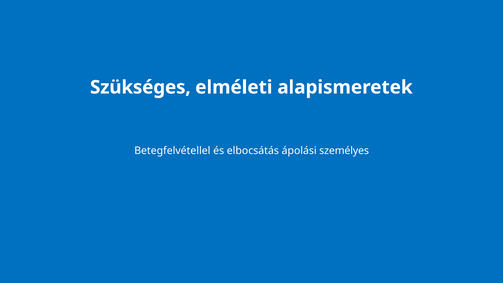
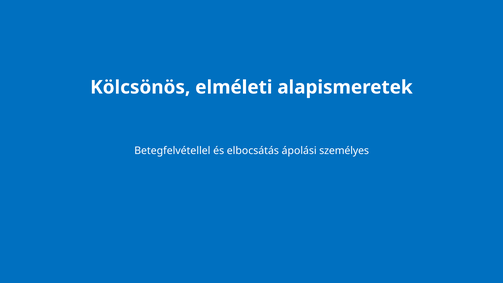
Szükséges: Szükséges -> Kölcsönös
